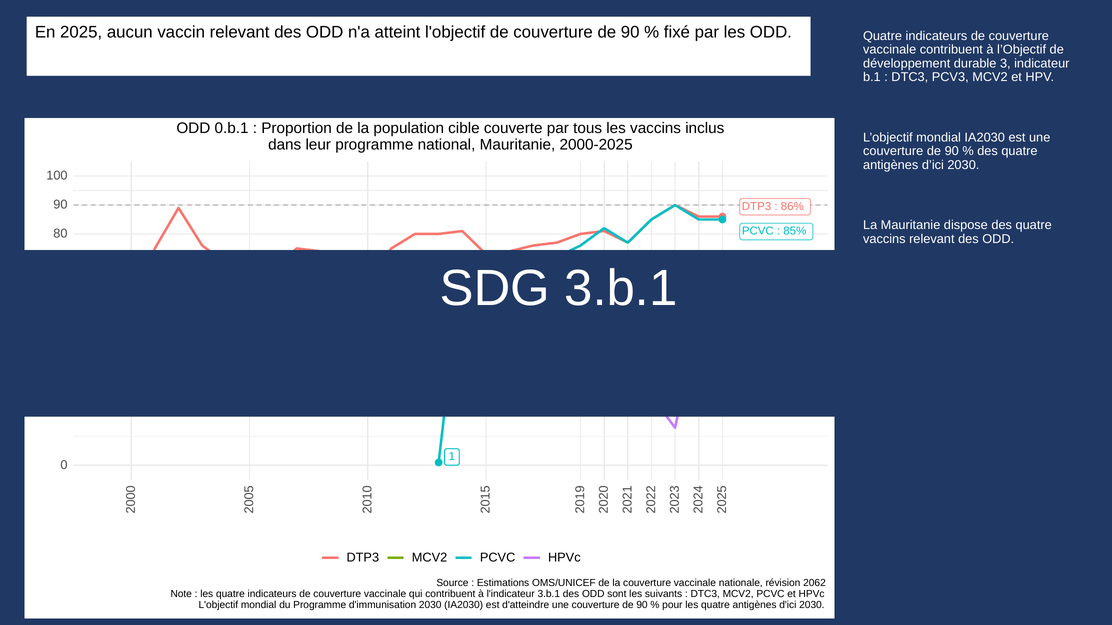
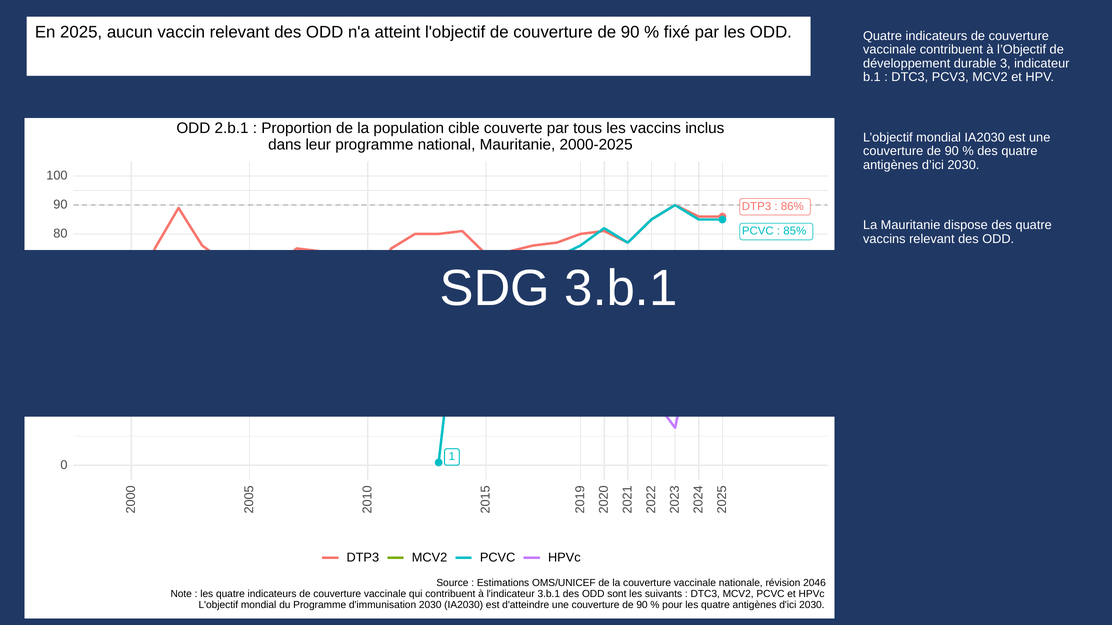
0.b.1: 0.b.1 -> 2.b.1
2062: 2062 -> 2046
